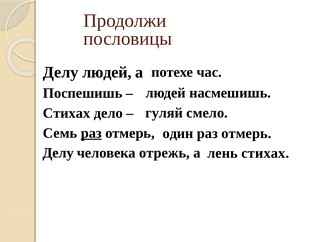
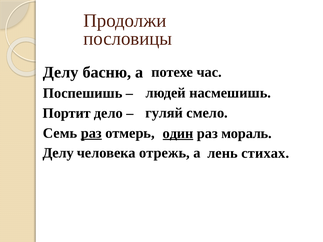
Делу людей: людей -> басню
Стихах at (67, 113): Стихах -> Портит
один underline: none -> present
отмерь at (246, 133): отмерь -> мораль
